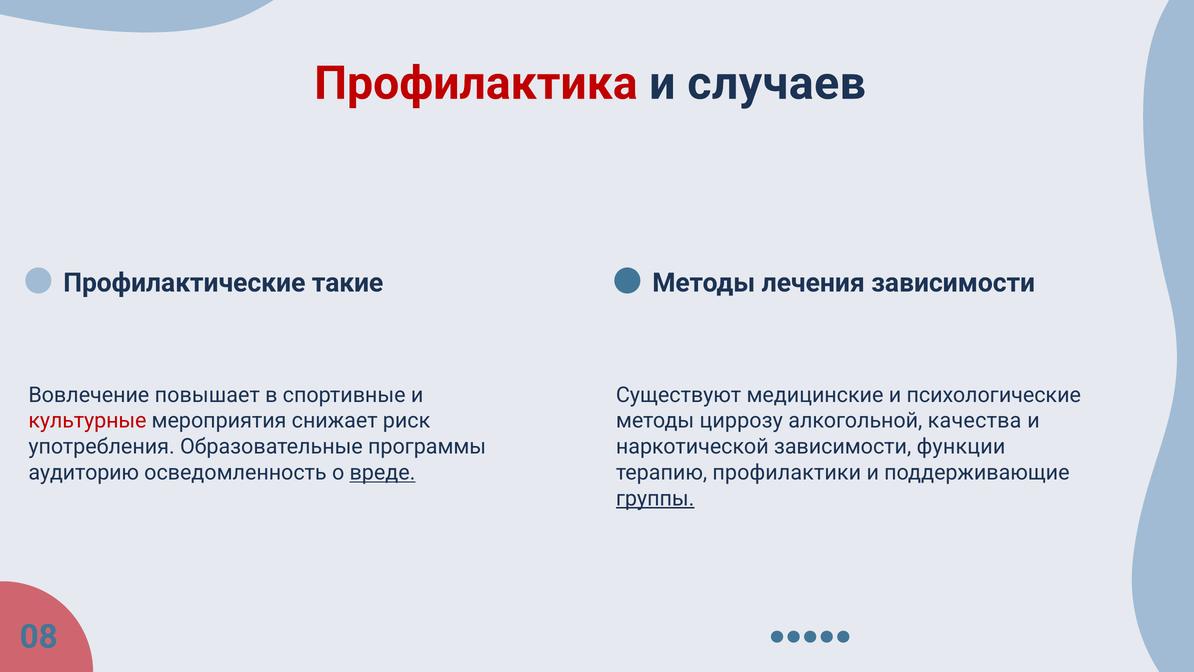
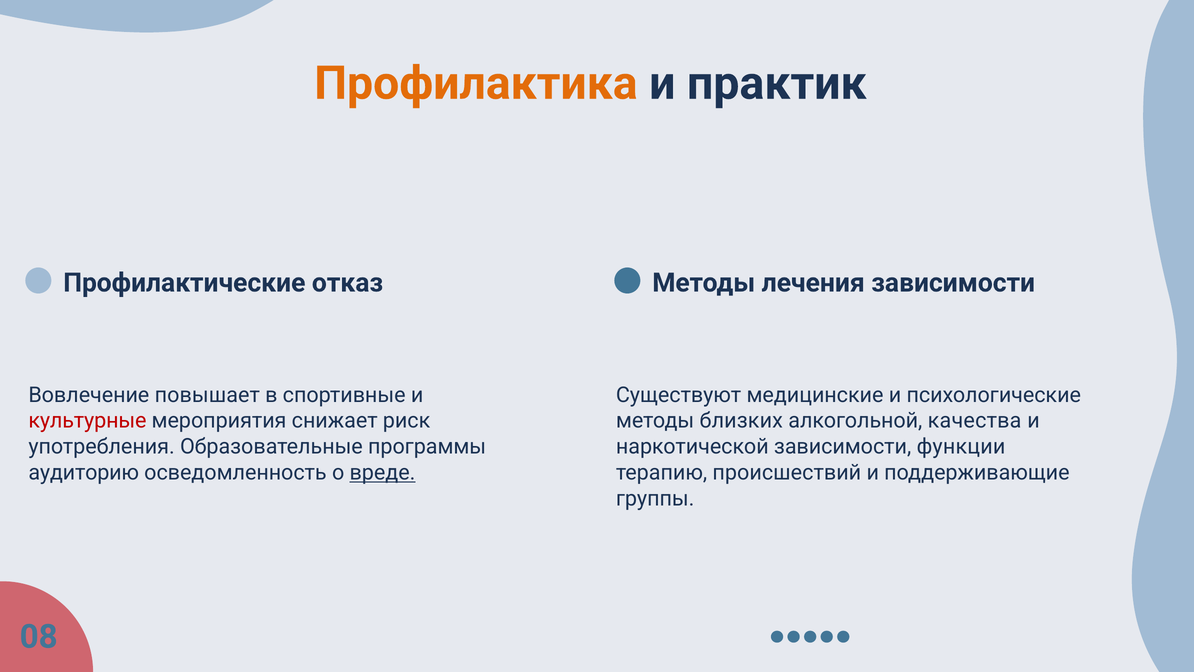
Профилактика colour: red -> orange
случаев: случаев -> практик
такие: такие -> отказ
циррозу: циррозу -> близких
профилактики: профилактики -> происшествий
группы underline: present -> none
